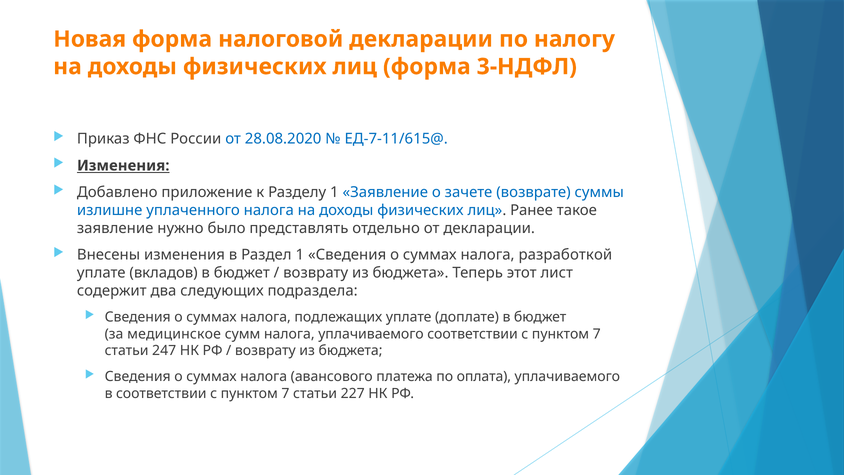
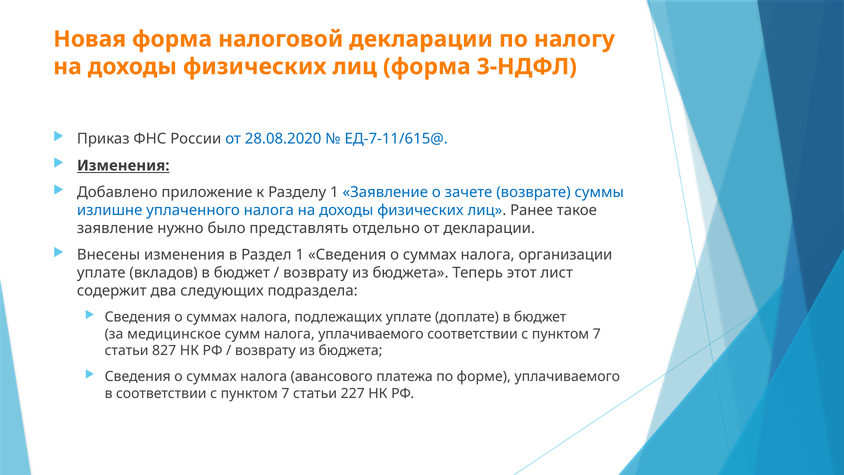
разработкой: разработкой -> организации
247: 247 -> 827
оплата: оплата -> форме
